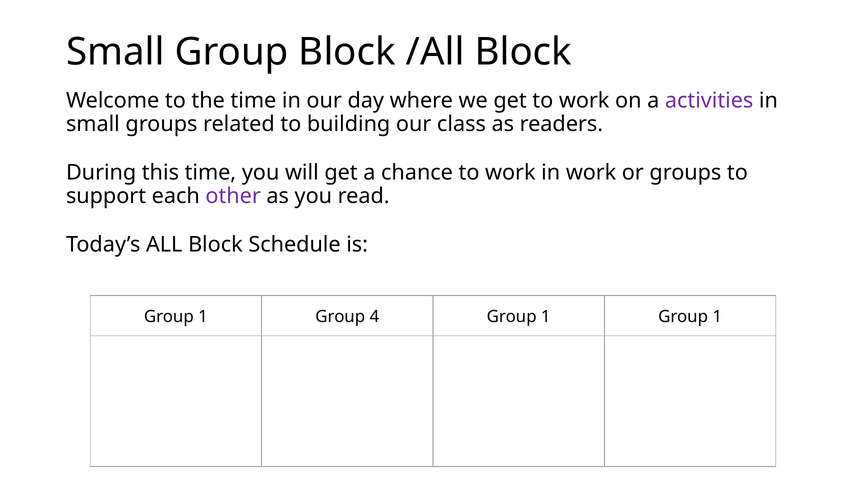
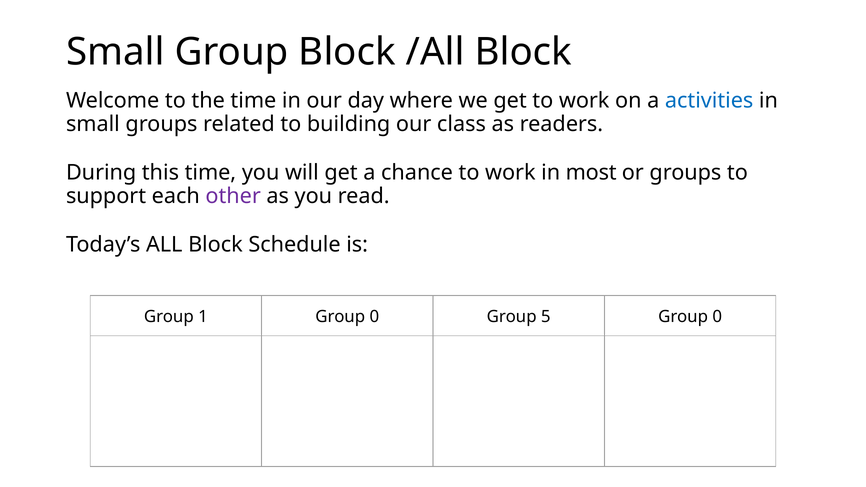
activities colour: purple -> blue
in work: work -> most
1 Group 4: 4 -> 0
1 at (546, 317): 1 -> 5
1 at (717, 317): 1 -> 0
